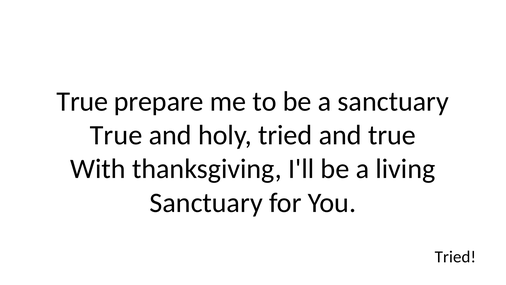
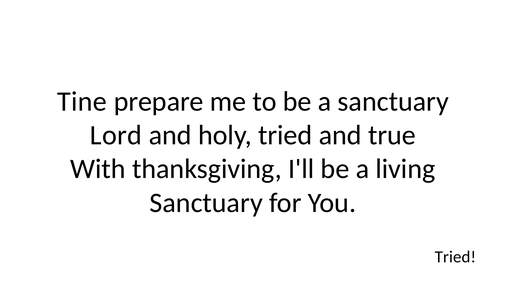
True at (82, 101): True -> Tine
True at (116, 135): True -> Lord
